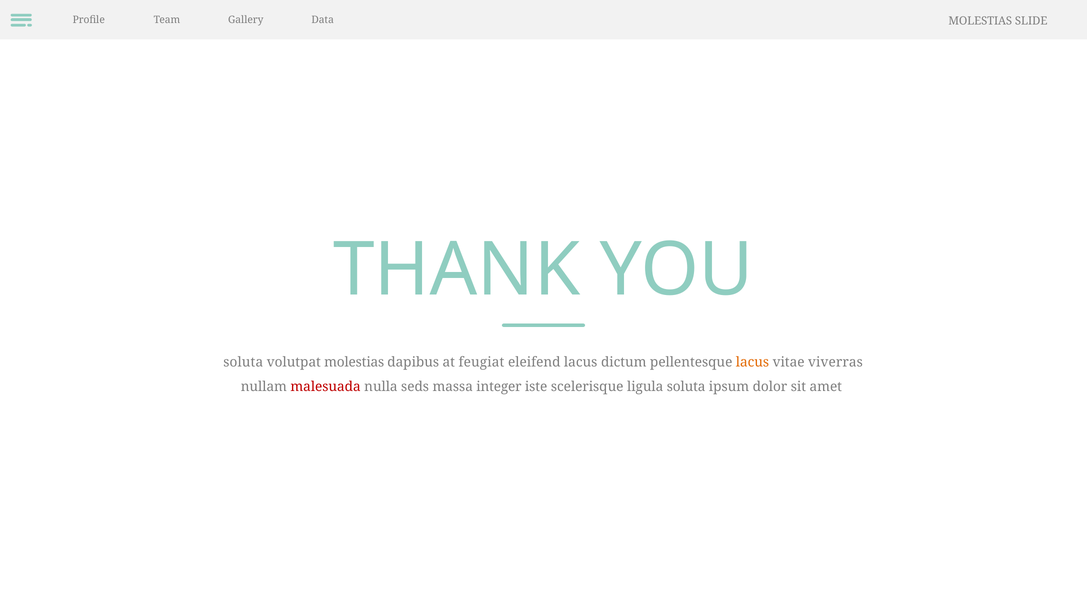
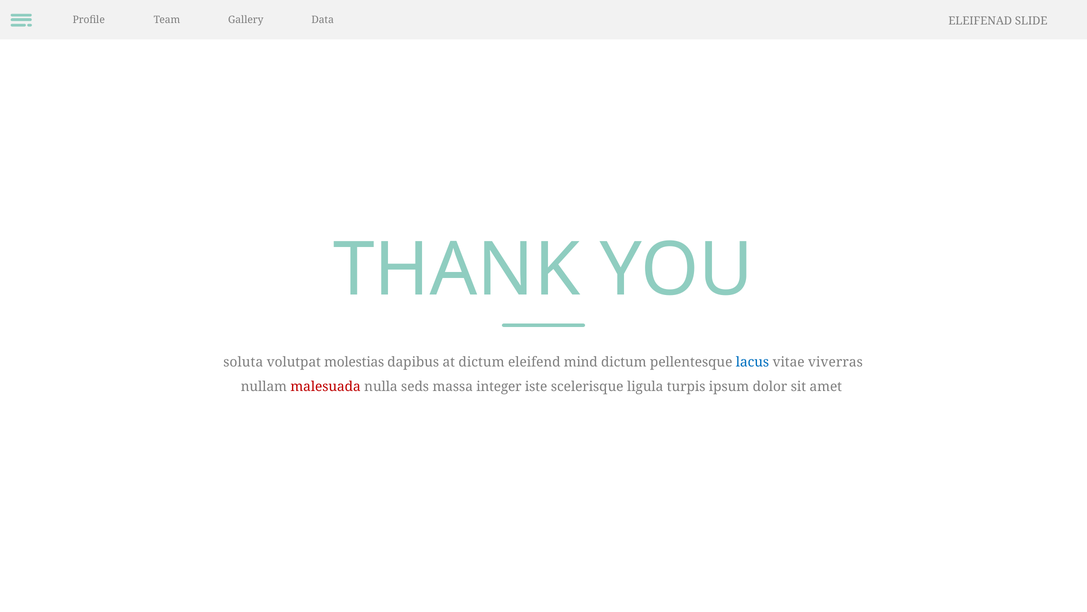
MOLESTIAS at (980, 21): MOLESTIAS -> ELEIFENAD
at feugiat: feugiat -> dictum
eleifend lacus: lacus -> mind
lacus at (752, 362) colour: orange -> blue
ligula soluta: soluta -> turpis
